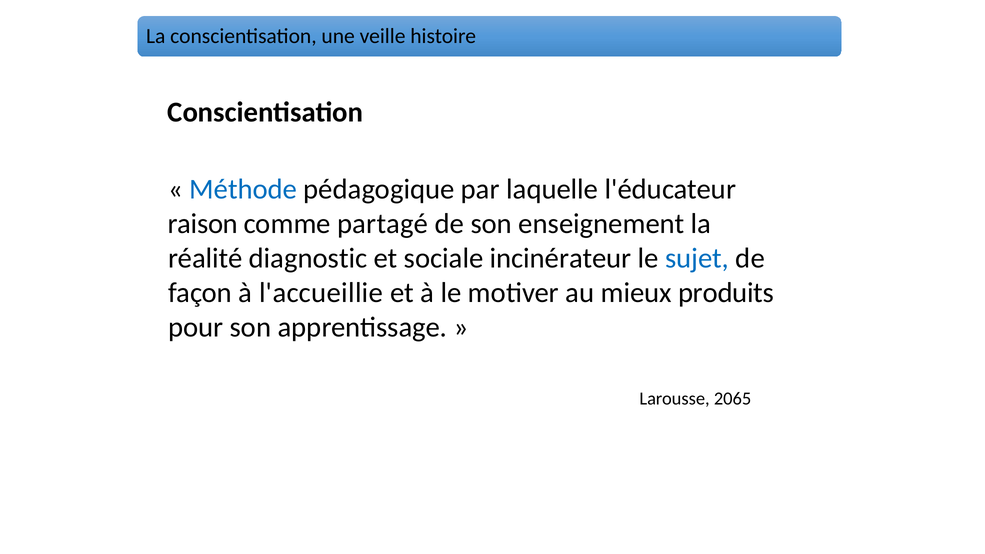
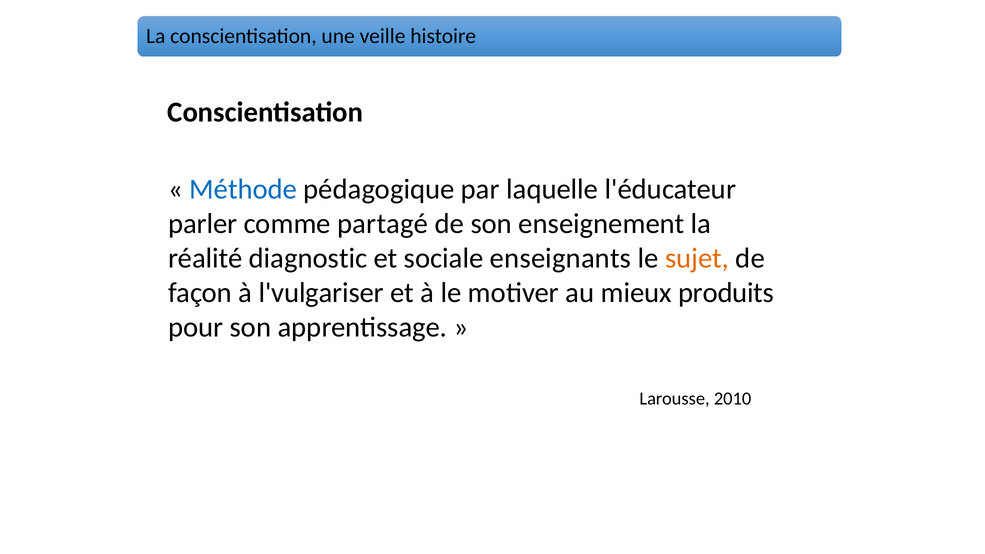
raison: raison -> parler
incinérateur: incinérateur -> enseignants
sujet colour: blue -> orange
l'accueillie: l'accueillie -> l'vulgariser
2065: 2065 -> 2010
